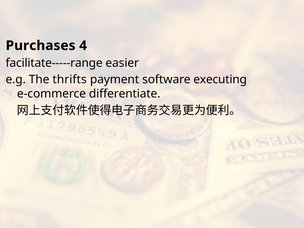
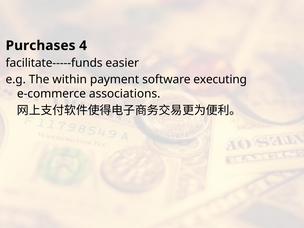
facilitate-----range: facilitate-----range -> facilitate-----funds
thrifts: thrifts -> within
differentiate: differentiate -> associations
